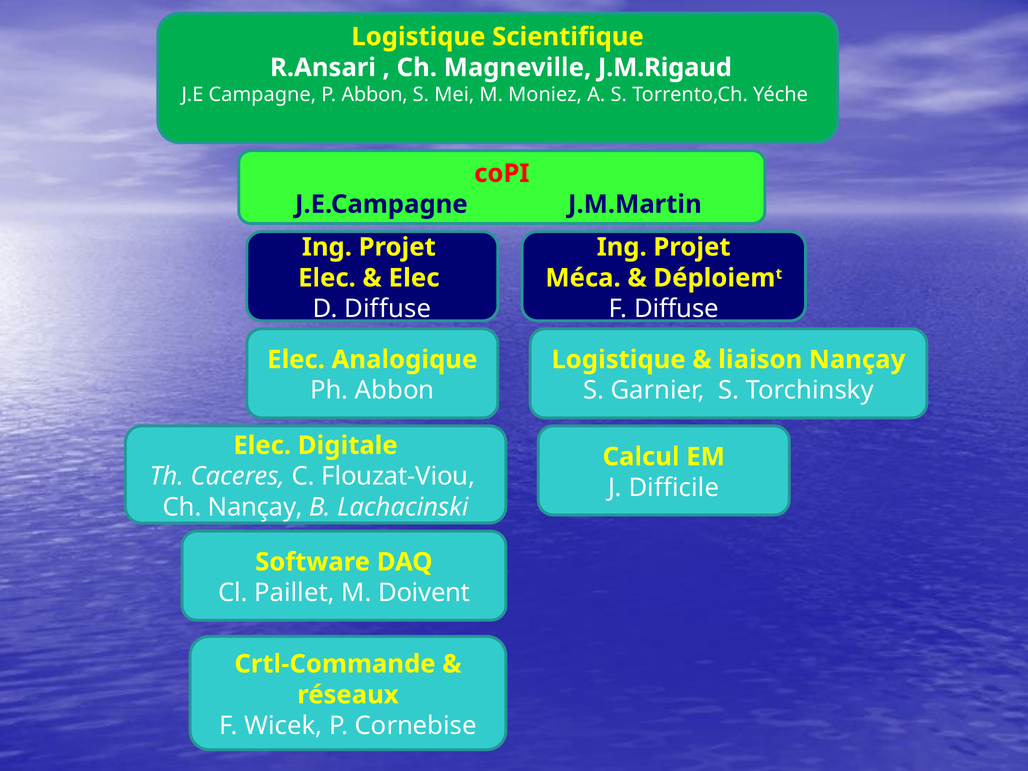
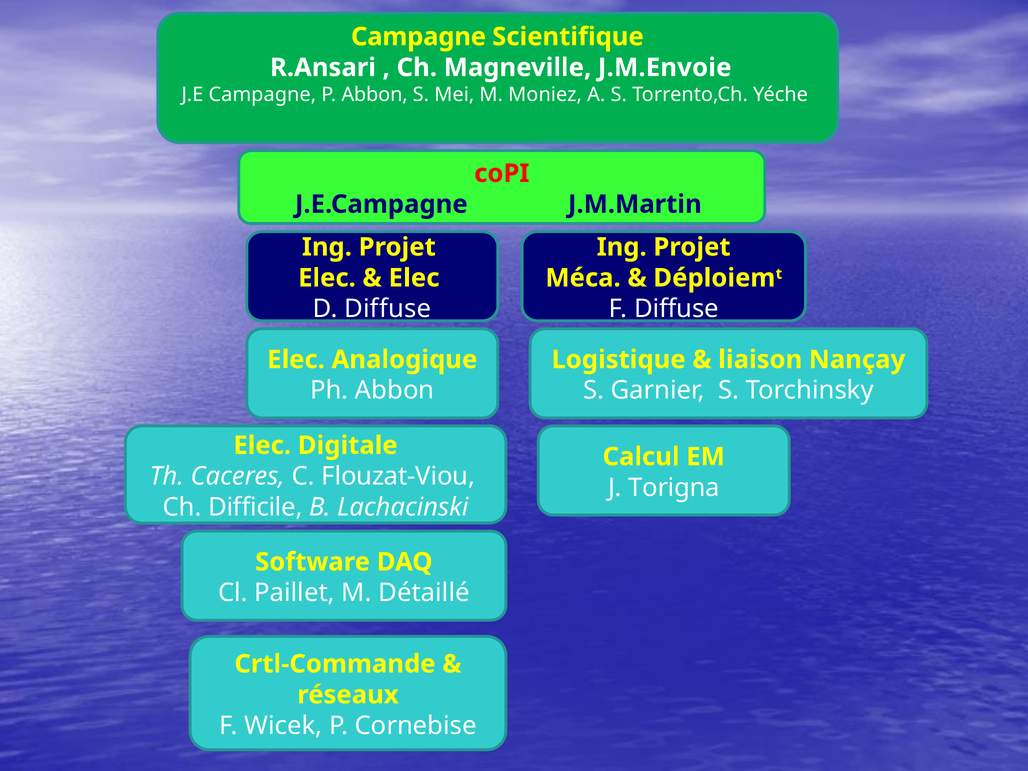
Logistique at (418, 37): Logistique -> Campagne
J.M.Rigaud: J.M.Rigaud -> J.M.Envoie
Difficile: Difficile -> Torigna
Ch Nançay: Nançay -> Difficile
Doivent: Doivent -> Détaillé
